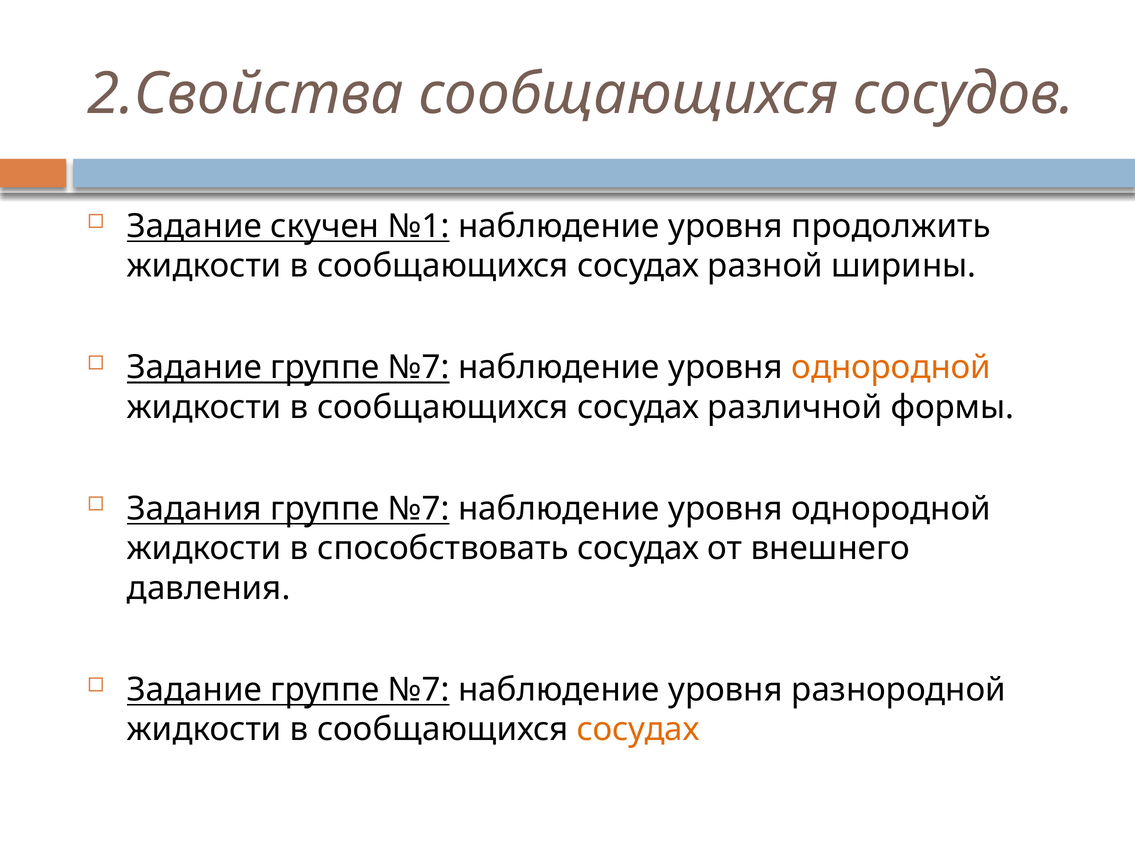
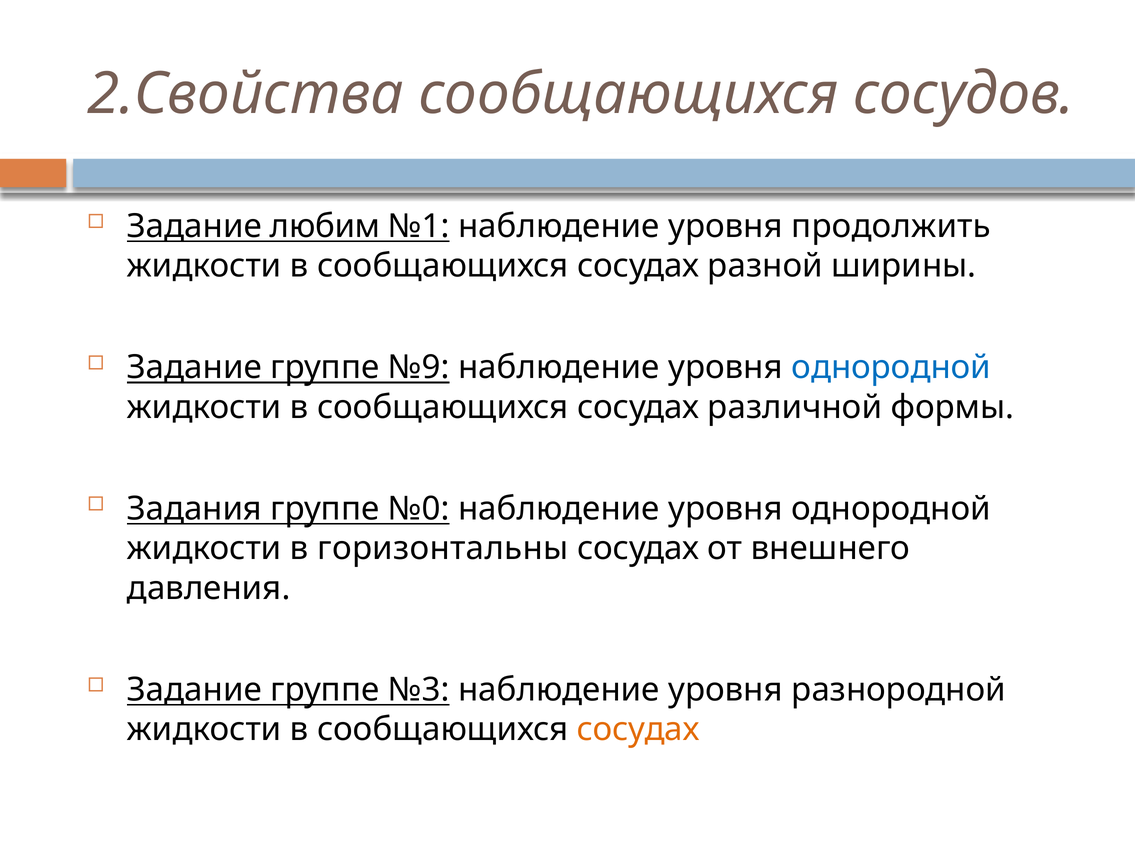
скучен: скучен -> любим
№7 at (419, 368): №7 -> №9
однородной at (891, 368) colour: orange -> blue
№7 at (419, 509): №7 -> №0
способствовать: способствовать -> горизонтальны
№7 at (419, 690): №7 -> №3
